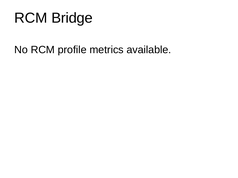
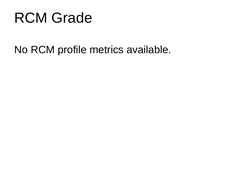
Bridge: Bridge -> Grade
